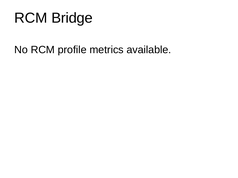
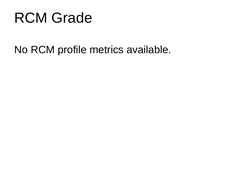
Bridge: Bridge -> Grade
